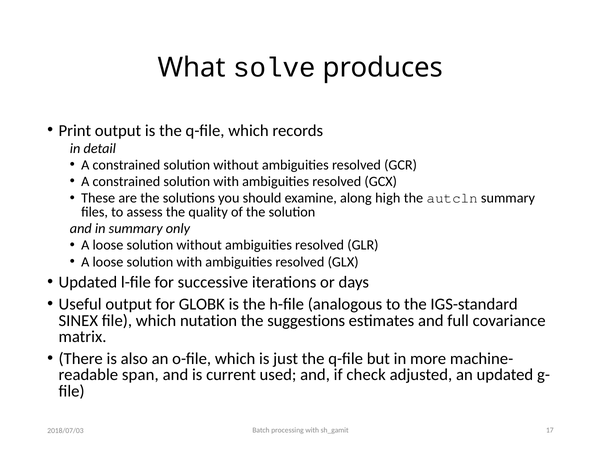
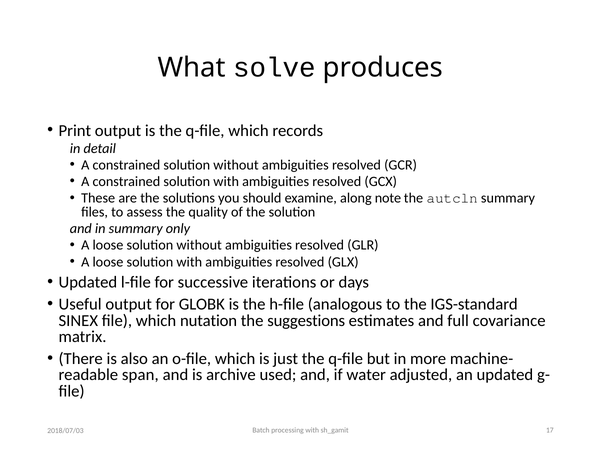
high: high -> note
current: current -> archive
check: check -> water
